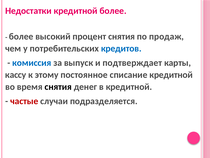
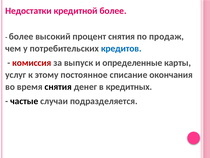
комиссия colour: blue -> red
подтверждает: подтверждает -> определенные
кассу: кассу -> услуг
списание кредитной: кредитной -> окончания
в кредитной: кредитной -> кредитных
частые colour: red -> black
